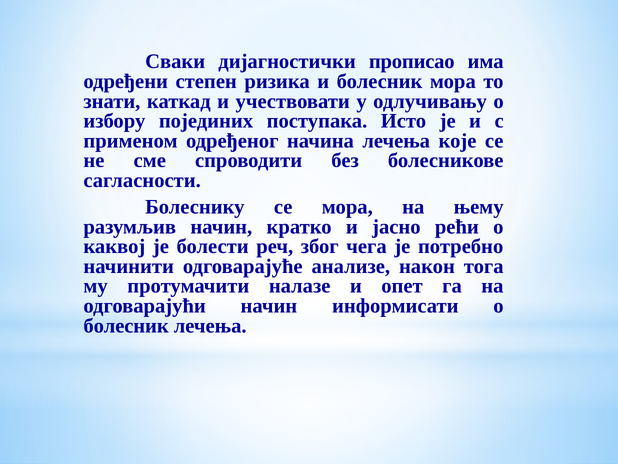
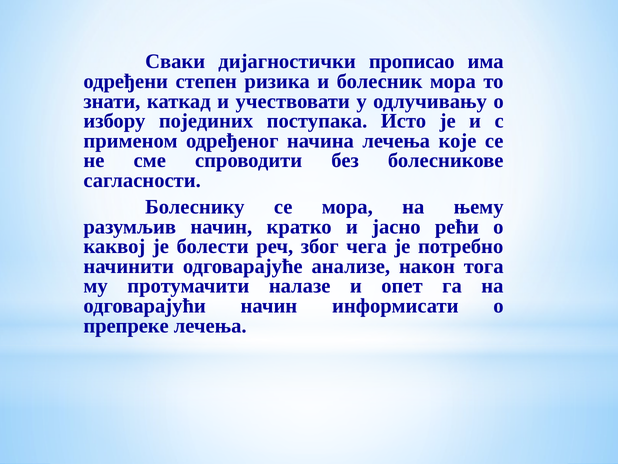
болесник at (126, 325): болесник -> препреке
